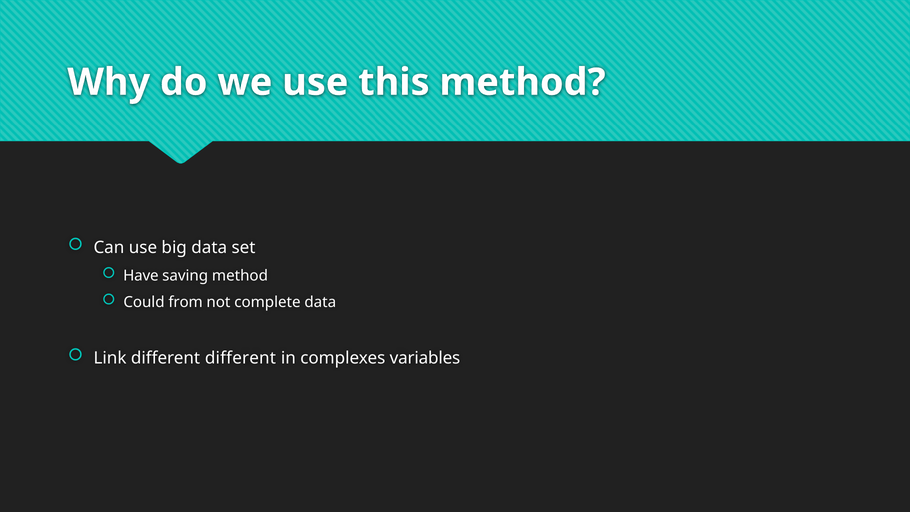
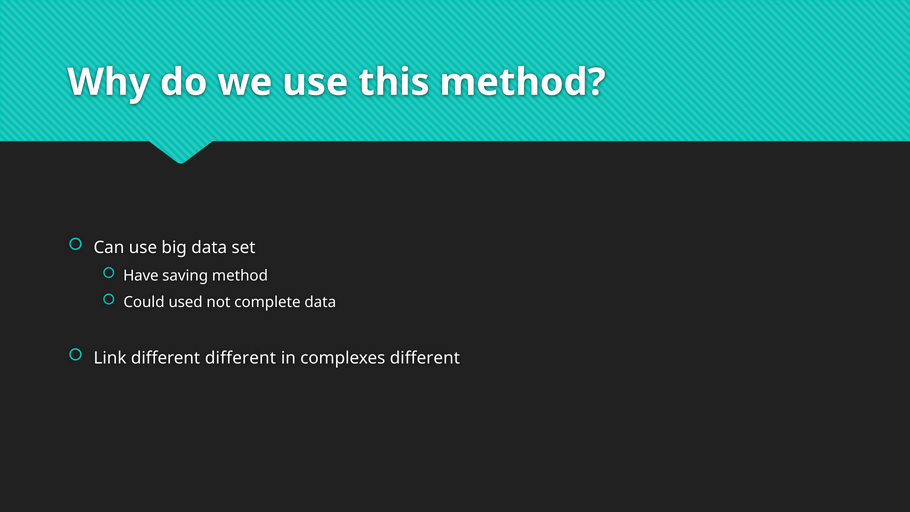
from: from -> used
complexes variables: variables -> different
